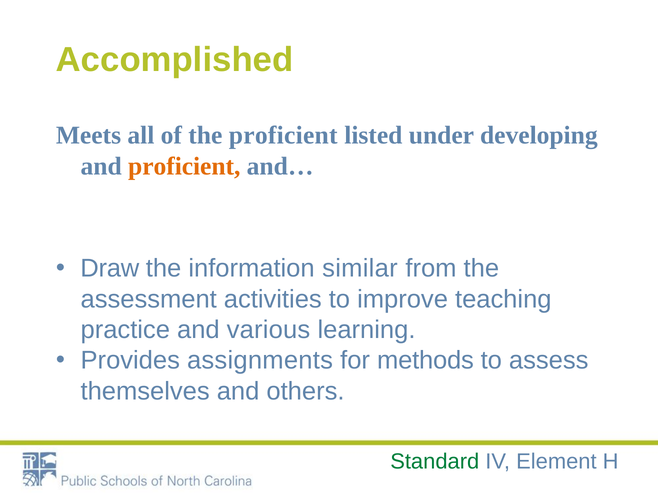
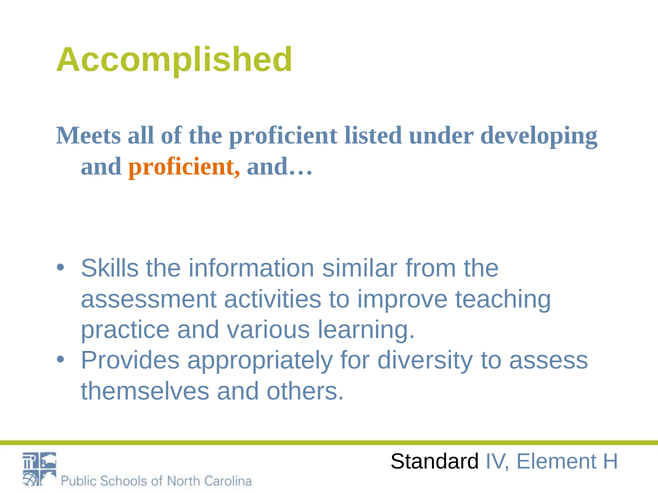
Draw: Draw -> Skills
assignments: assignments -> appropriately
methods: methods -> diversity
Standard colour: green -> black
